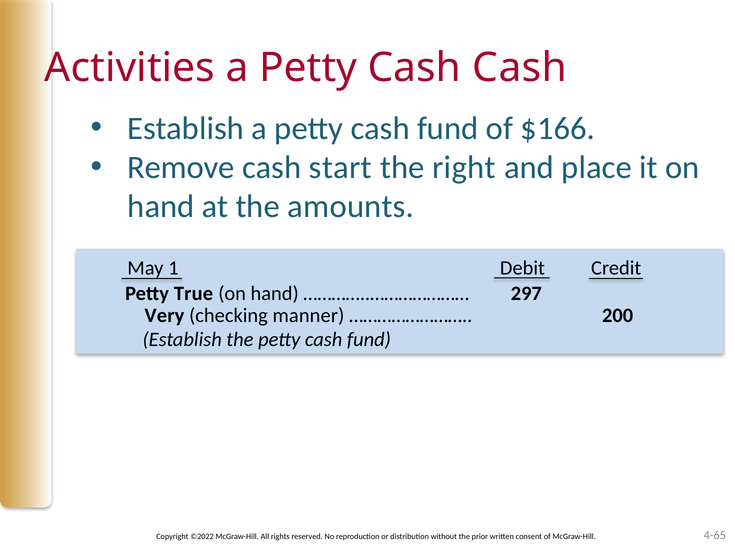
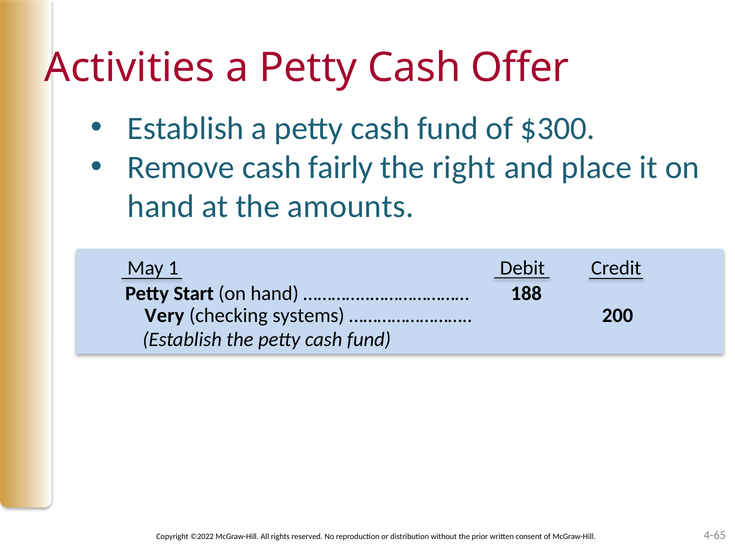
Cash Cash: Cash -> Offer
$166: $166 -> $300
start: start -> fairly
True: True -> Start
297: 297 -> 188
manner: manner -> systems
